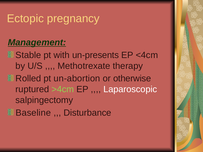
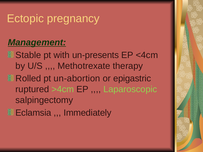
otherwise: otherwise -> epigastric
Laparoscopic colour: white -> light green
Baseline: Baseline -> Eclamsia
Disturbance: Disturbance -> Immediately
